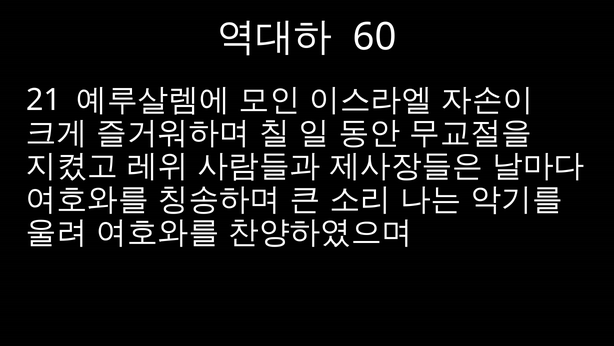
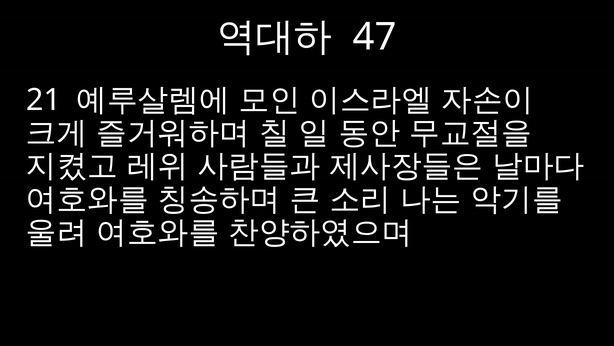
60: 60 -> 47
